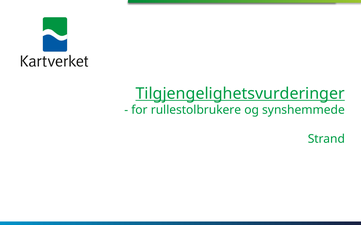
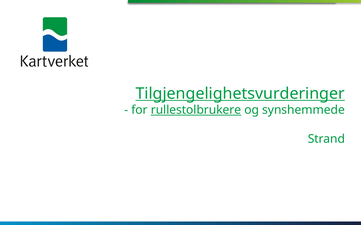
rullestolbrukere underline: none -> present
